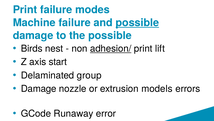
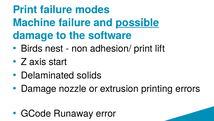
the possible: possible -> software
adhesion/ underline: present -> none
group: group -> solids
models: models -> printing
